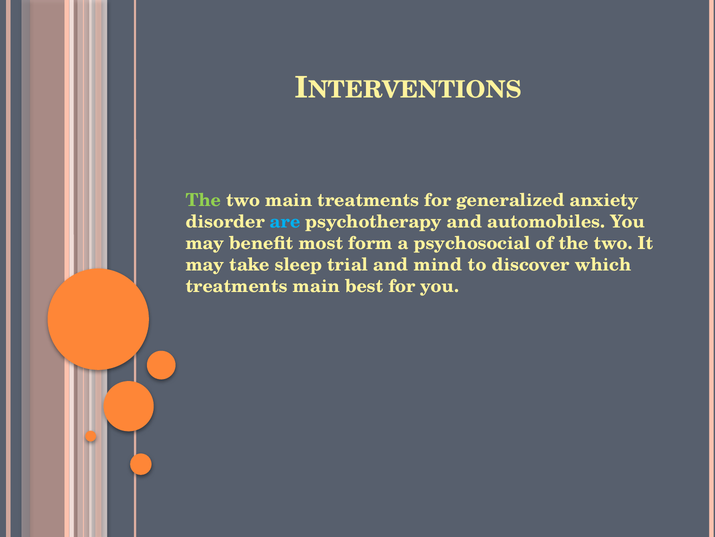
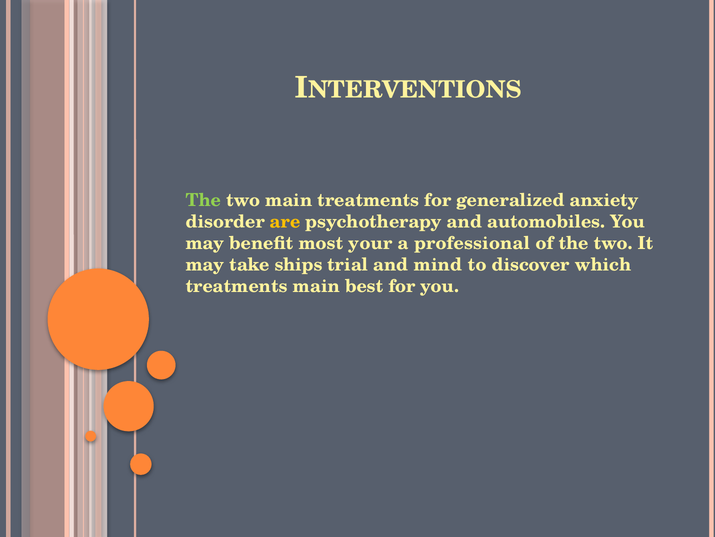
are colour: light blue -> yellow
form: form -> your
psychosocial: psychosocial -> professional
sleep: sleep -> ships
